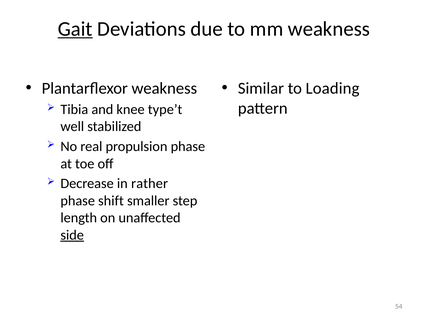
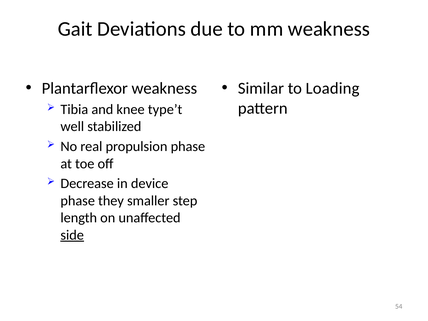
Gait underline: present -> none
rather: rather -> device
shift: shift -> they
